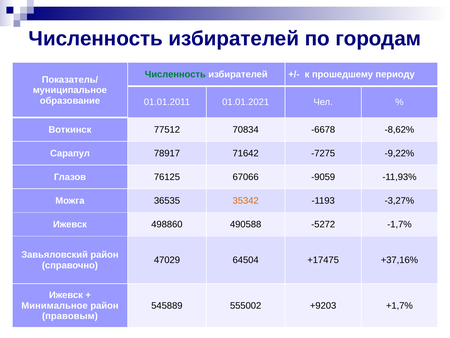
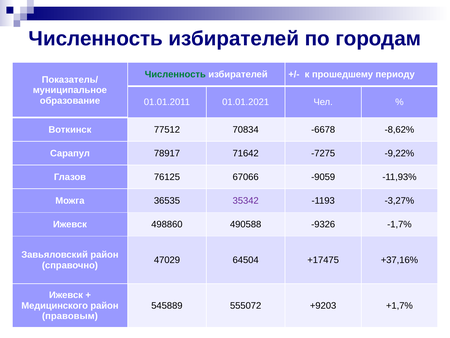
35342 colour: orange -> purple
-5272: -5272 -> -9326
Минимальное: Минимальное -> Медицинского
555002: 555002 -> 555072
